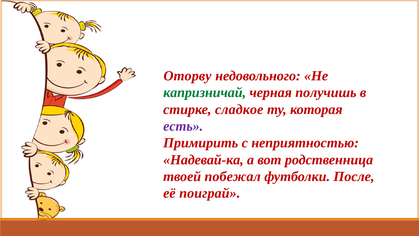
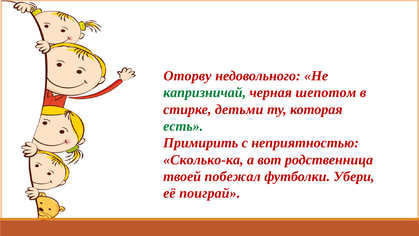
получишь: получишь -> шепотом
сладкое: сладкое -> детьми
есть colour: purple -> green
Надевай-ка: Надевай-ка -> Сколько-ка
После: После -> Убери
